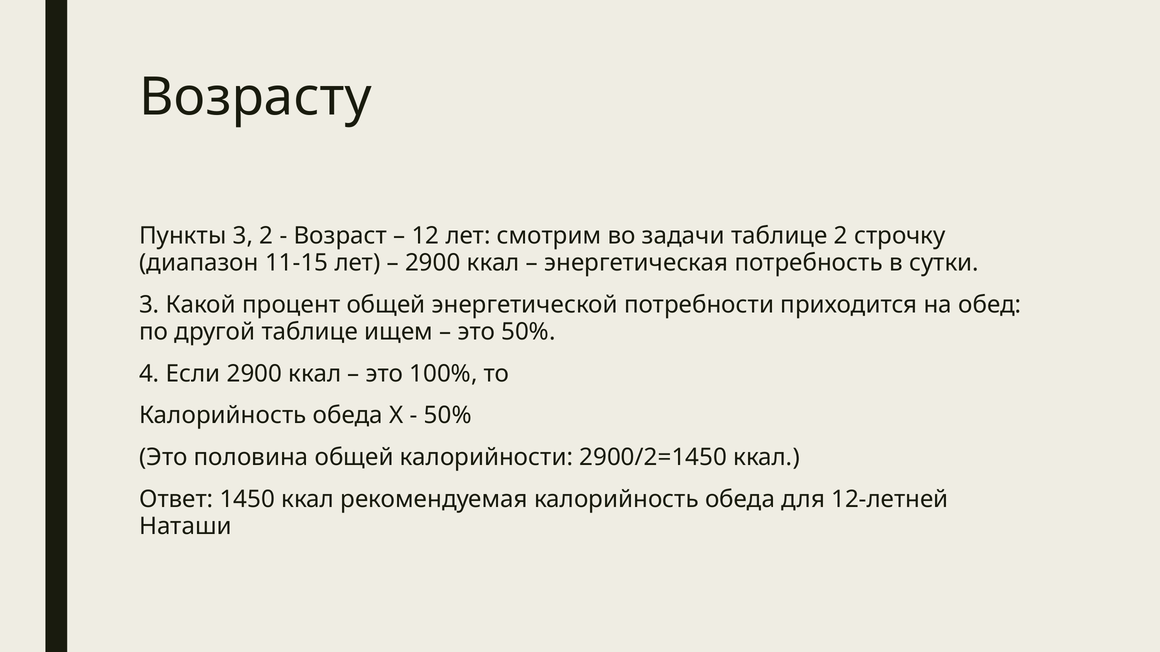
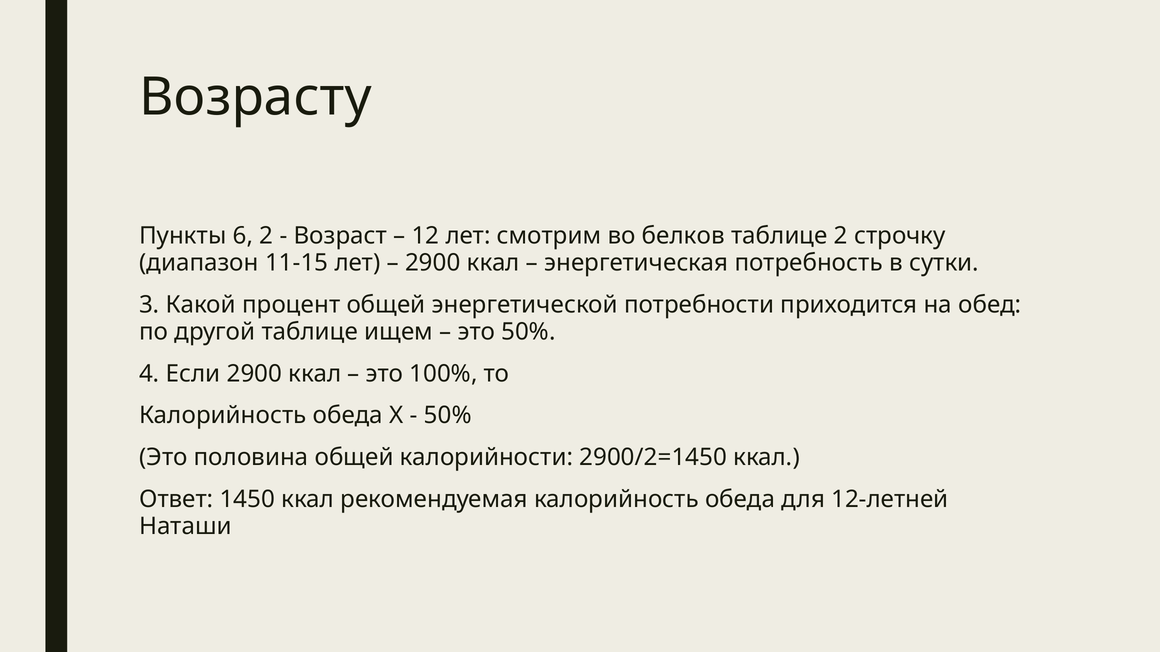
Пункты 3: 3 -> 6
задачи: задачи -> белков
